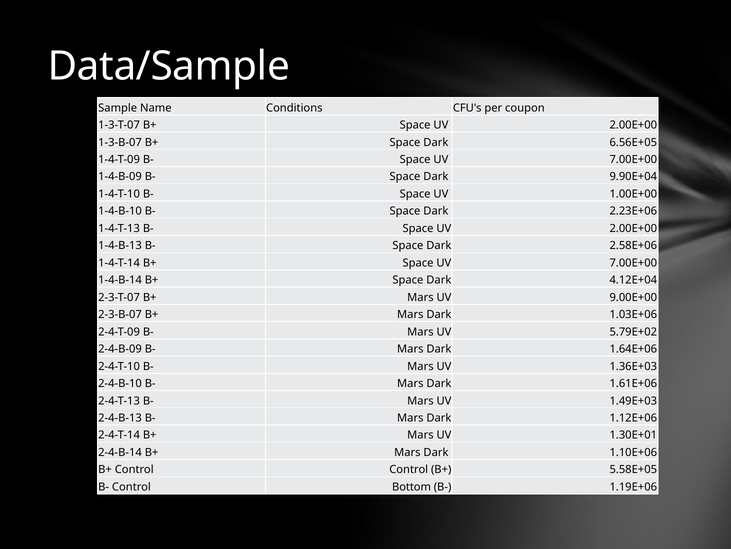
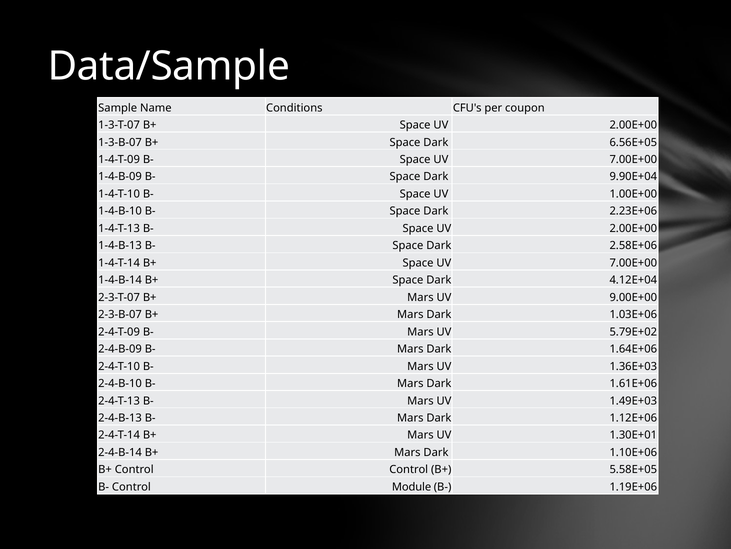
Bottom: Bottom -> Module
